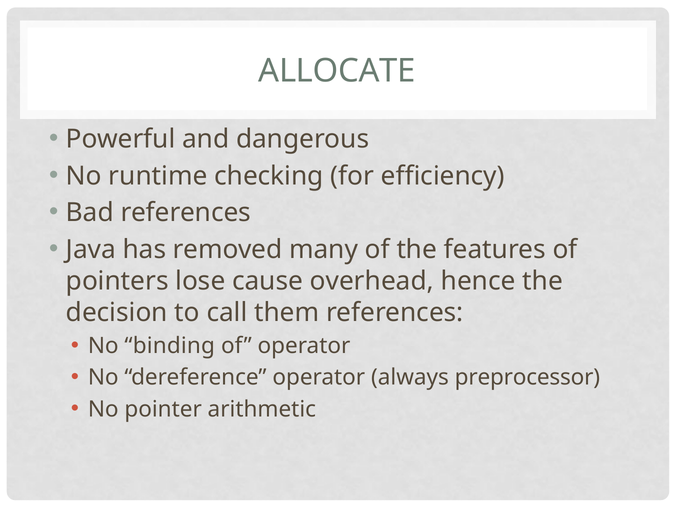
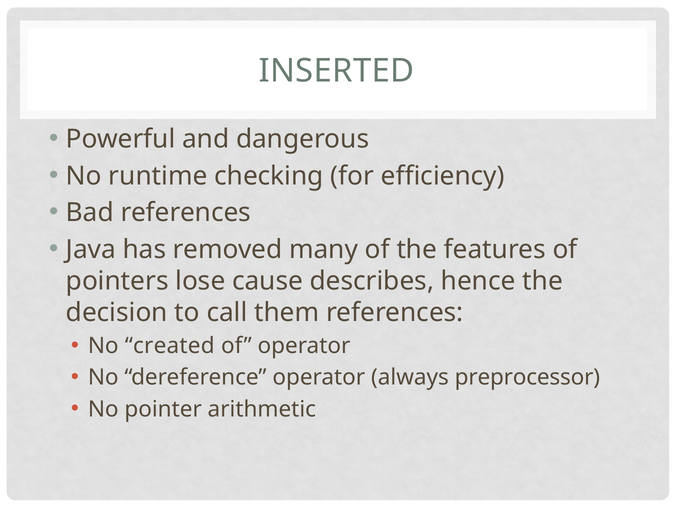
ALLOCATE: ALLOCATE -> INSERTED
overhead: overhead -> describes
binding: binding -> created
